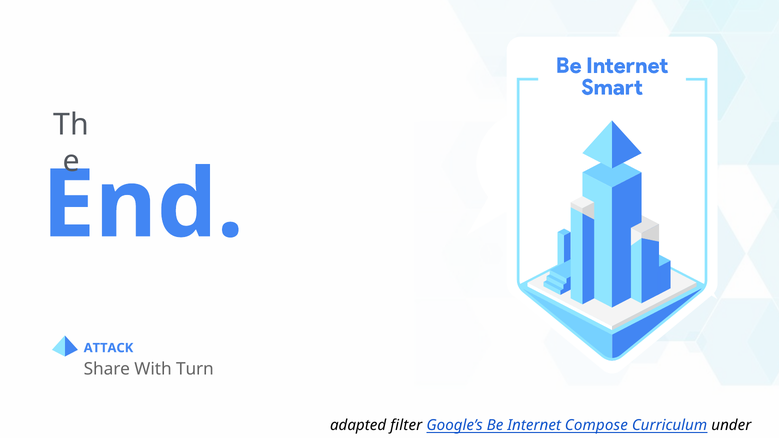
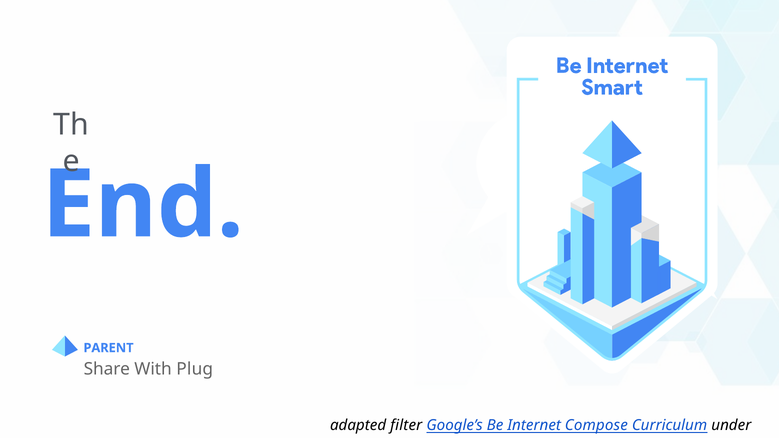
ATTACK: ATTACK -> PARENT
Turn: Turn -> Plug
